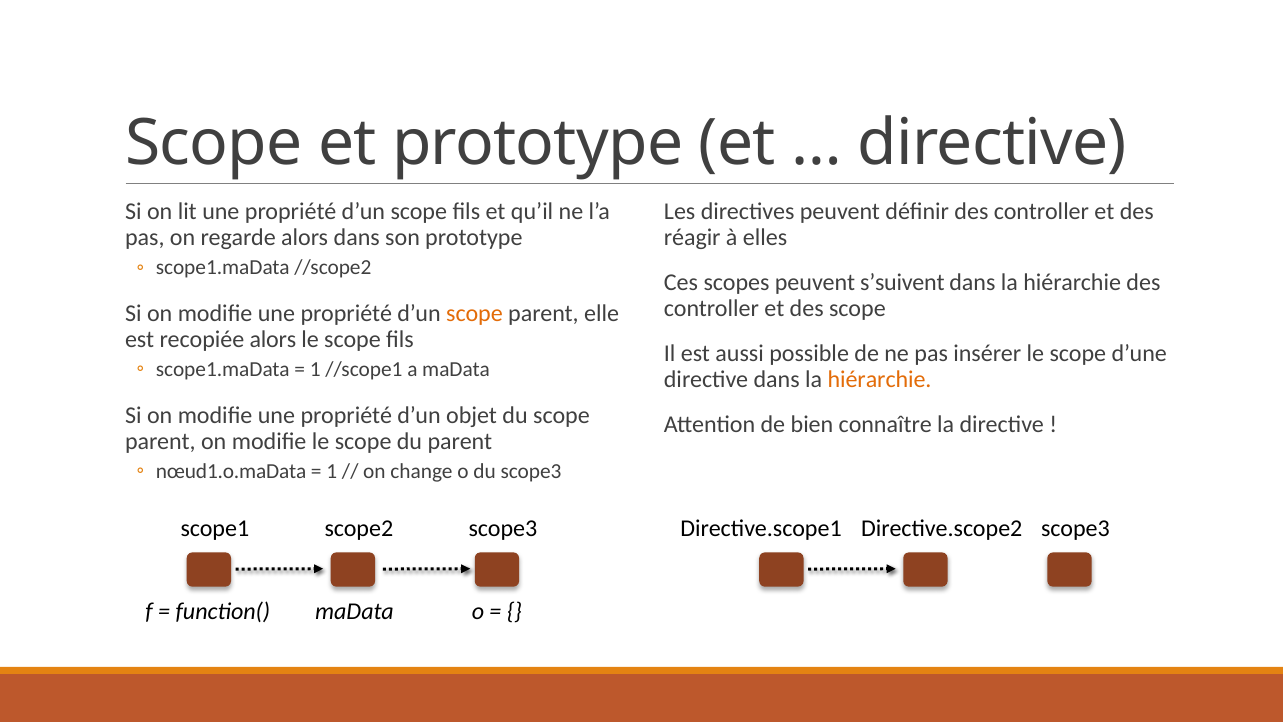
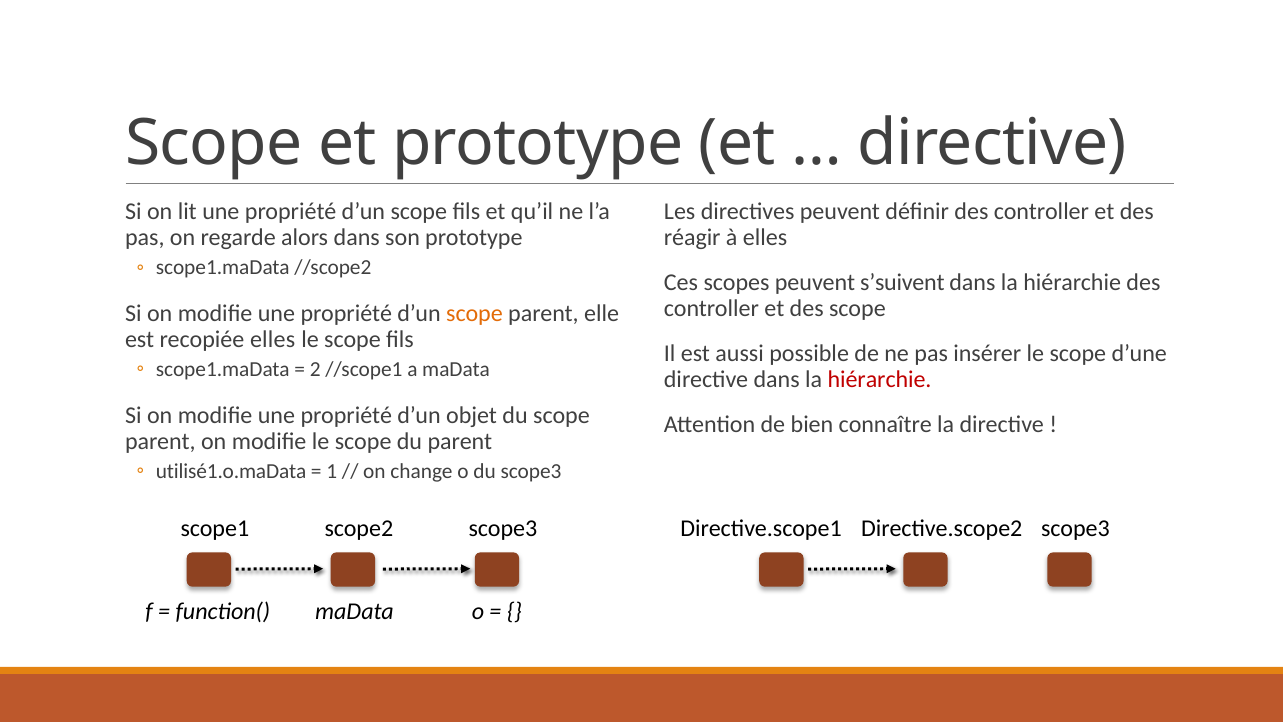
recopiée alors: alors -> elles
1 at (315, 370): 1 -> 2
hiérarchie at (880, 379) colour: orange -> red
nœud1.o.maData: nœud1.o.maData -> utilisé1.o.maData
